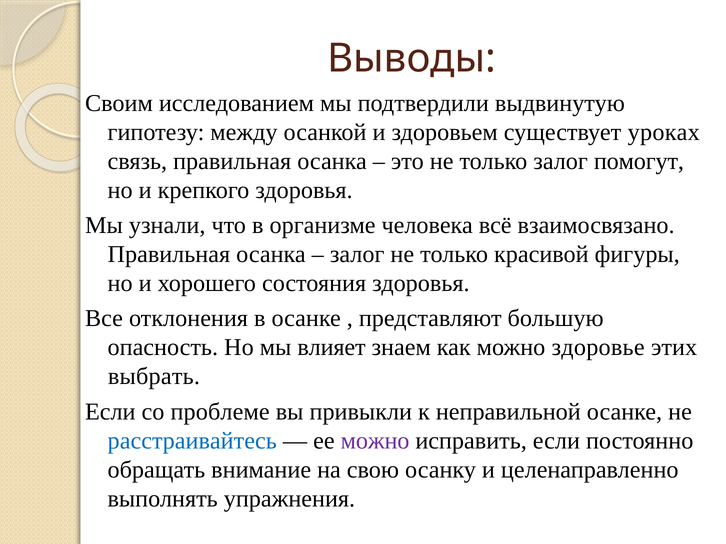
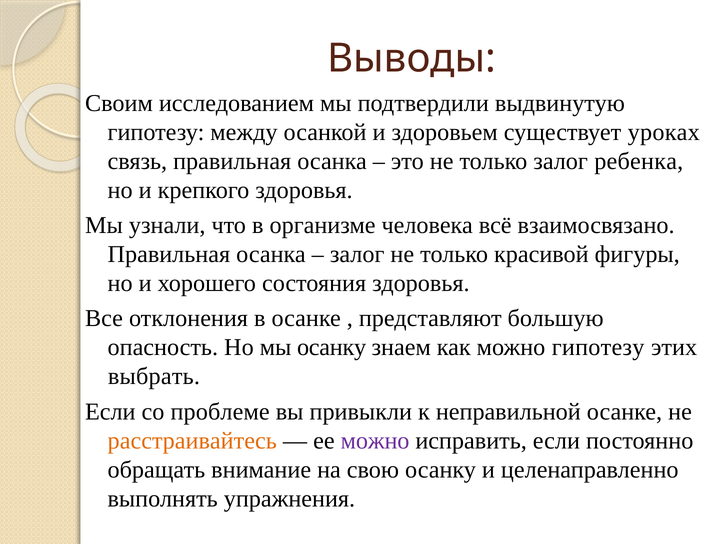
помогут: помогут -> ребенка
мы влияет: влияет -> осанку
можно здоровье: здоровье -> гипотезу
расстраивайтесь colour: blue -> orange
